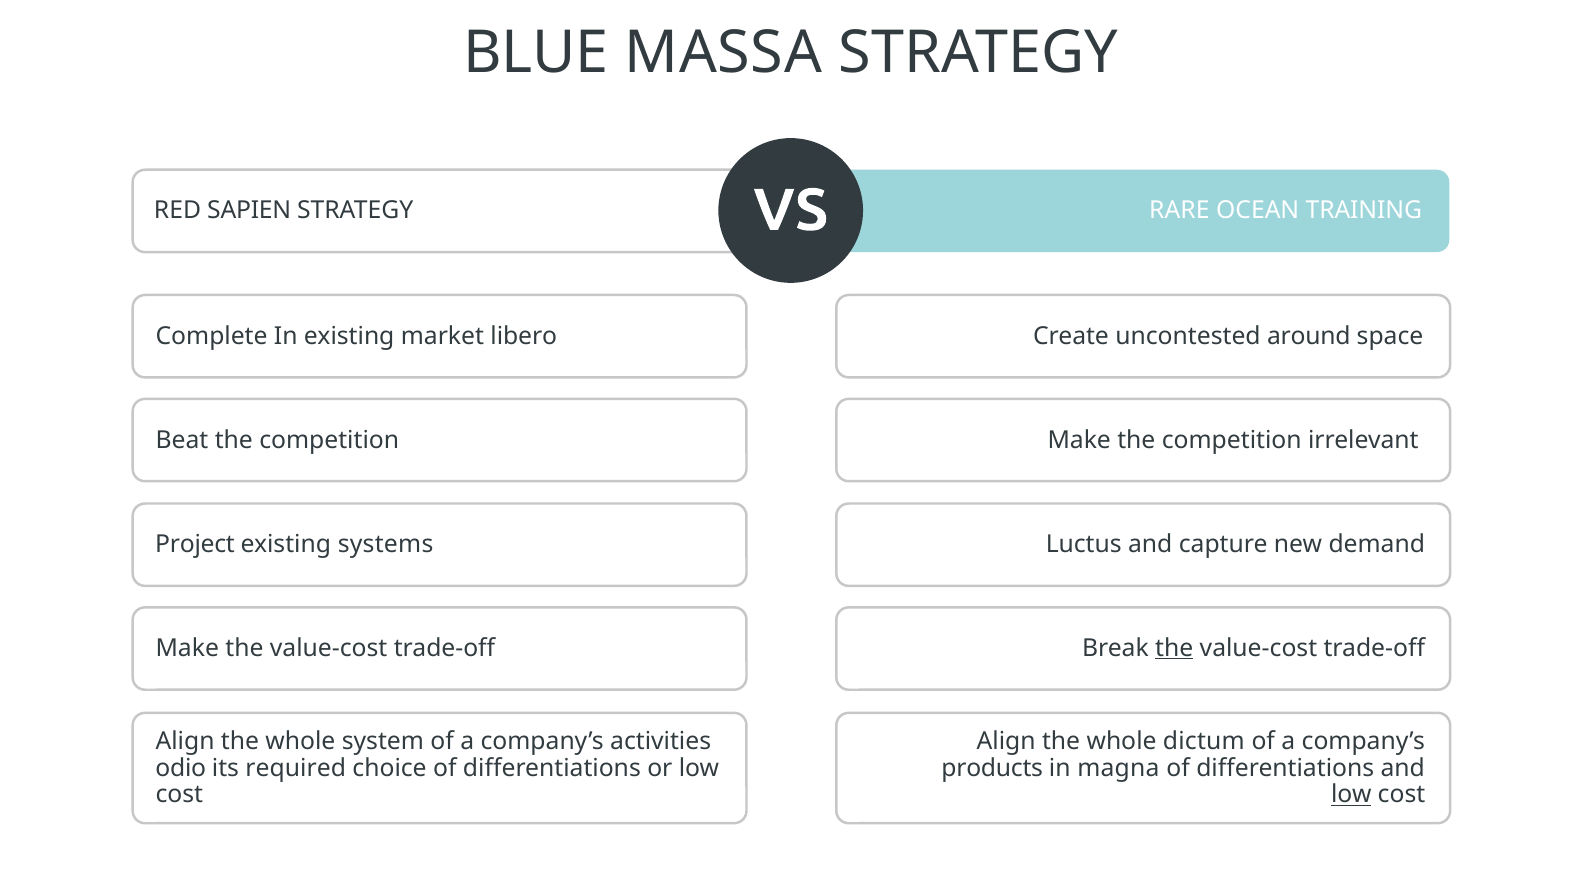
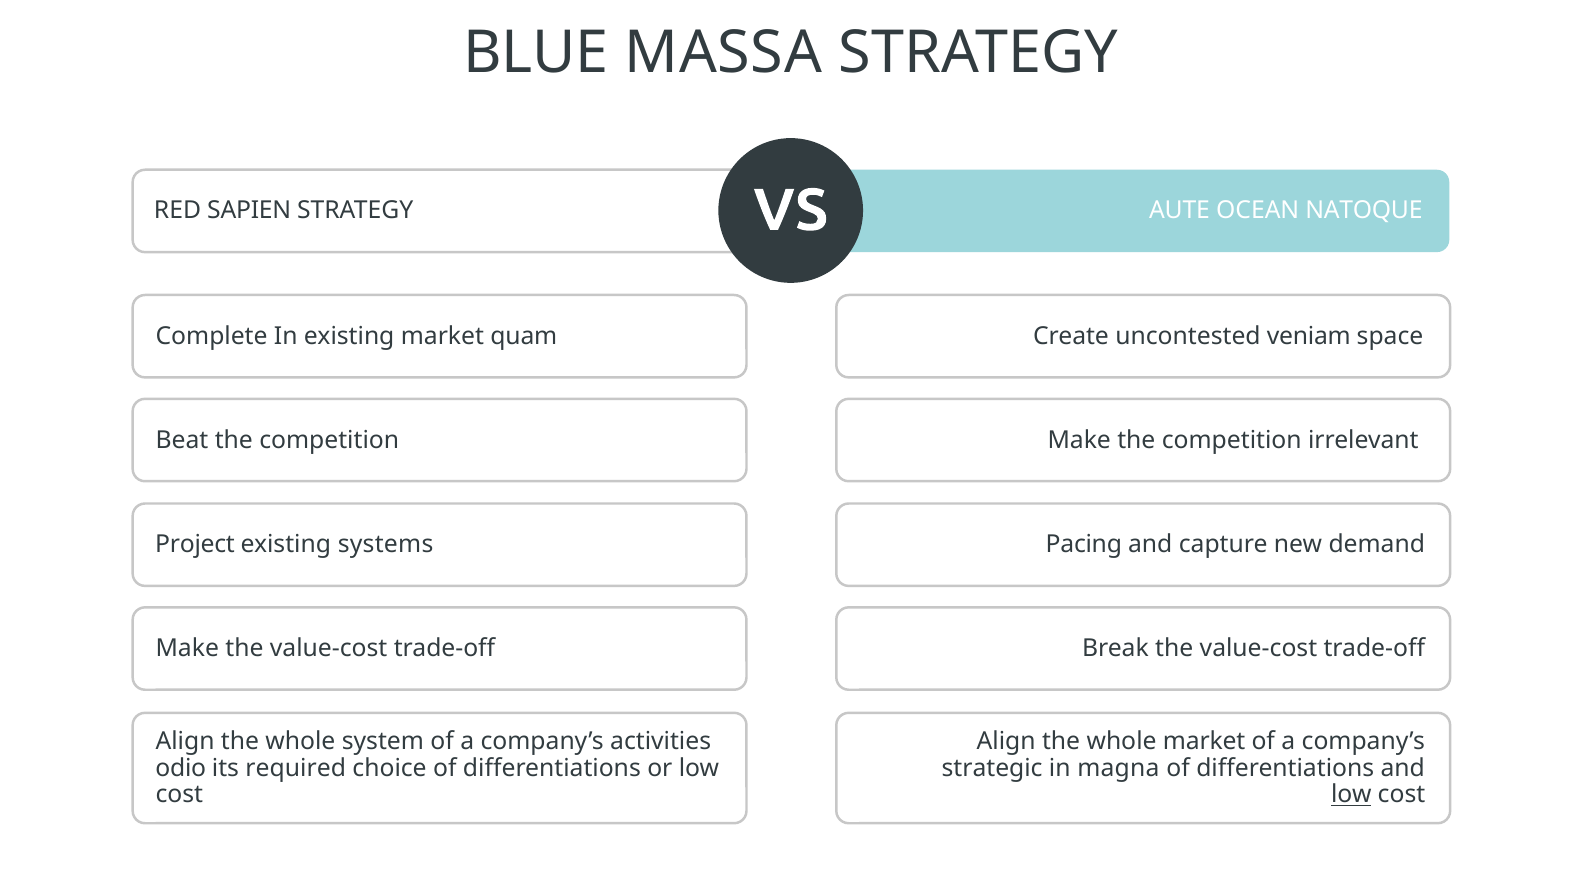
RARE: RARE -> AUTE
TRAINING: TRAINING -> NATOQUE
libero: libero -> quam
around: around -> veniam
Luctus: Luctus -> Pacing
the at (1174, 648) underline: present -> none
whole dictum: dictum -> market
products: products -> strategic
